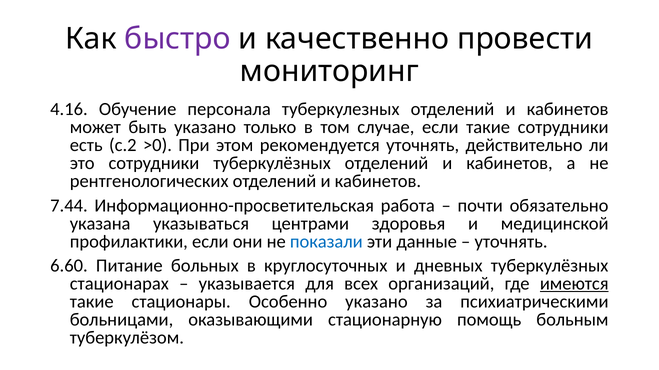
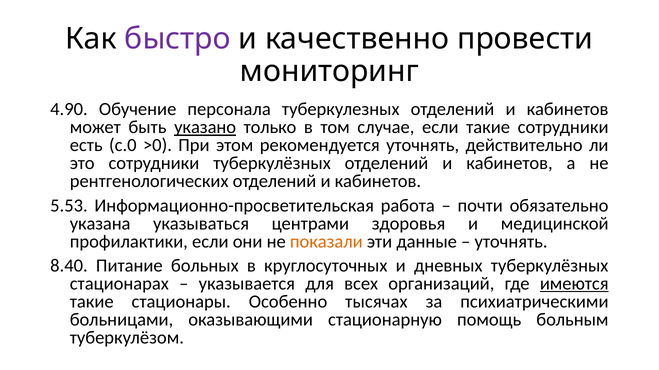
4.16: 4.16 -> 4.90
указано at (205, 127) underline: none -> present
с.2: с.2 -> с.0
7.44: 7.44 -> 5.53
показали colour: blue -> orange
6.60: 6.60 -> 8.40
Особенно указано: указано -> тысячах
